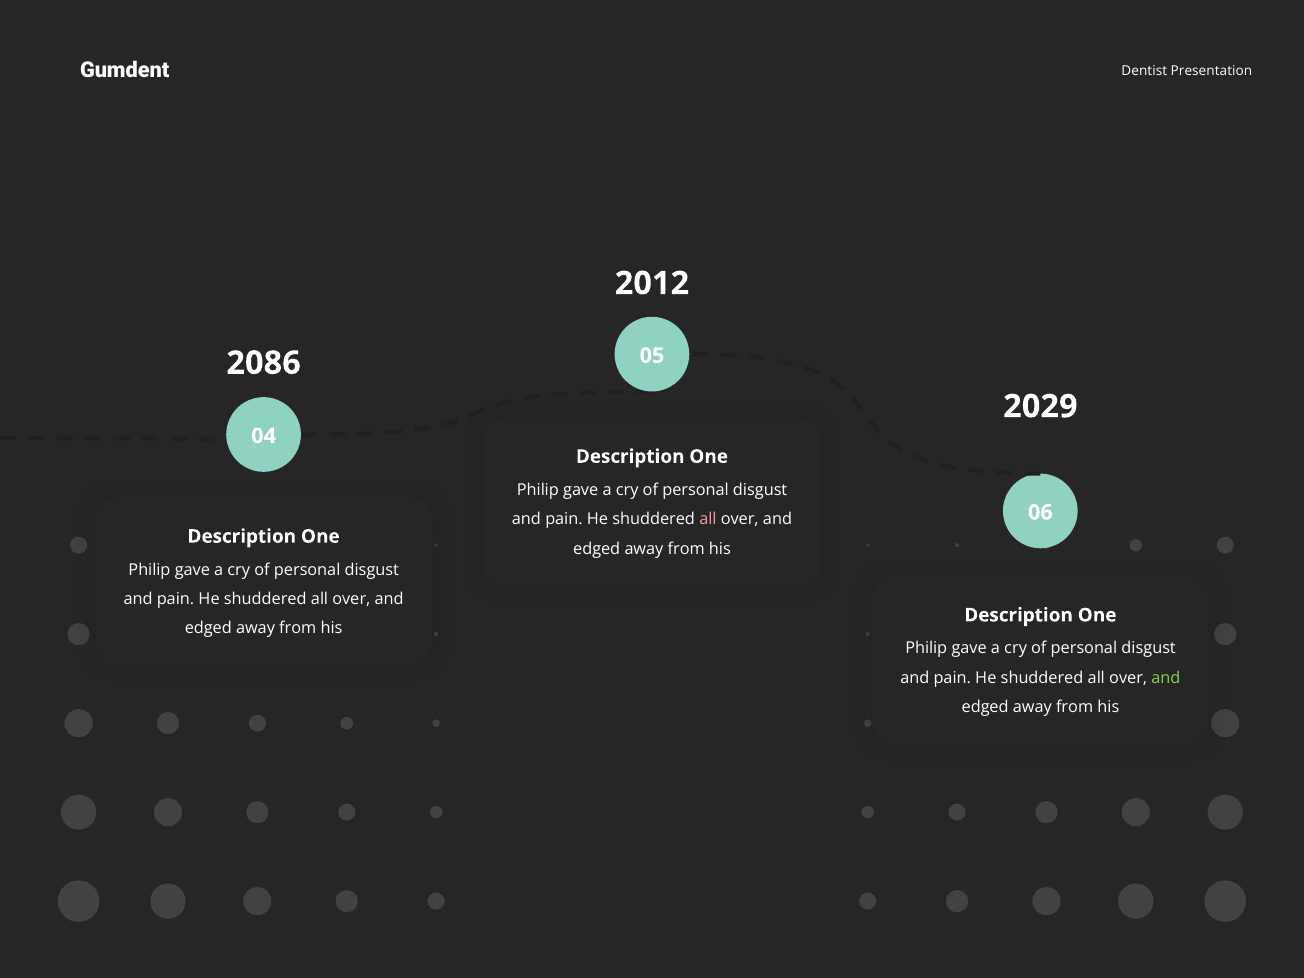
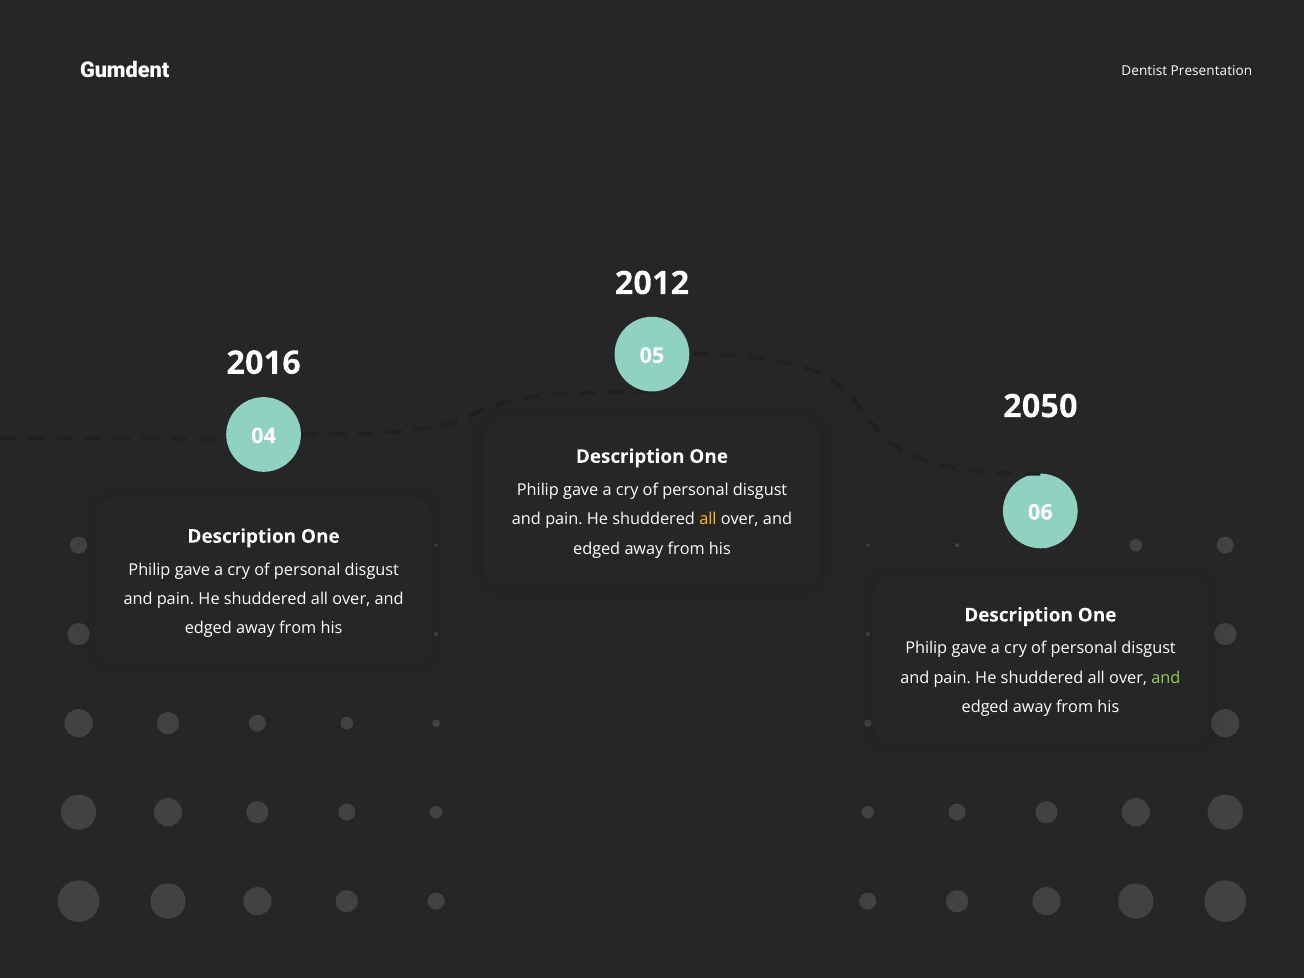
2086: 2086 -> 2016
2029: 2029 -> 2050
all at (708, 519) colour: pink -> yellow
